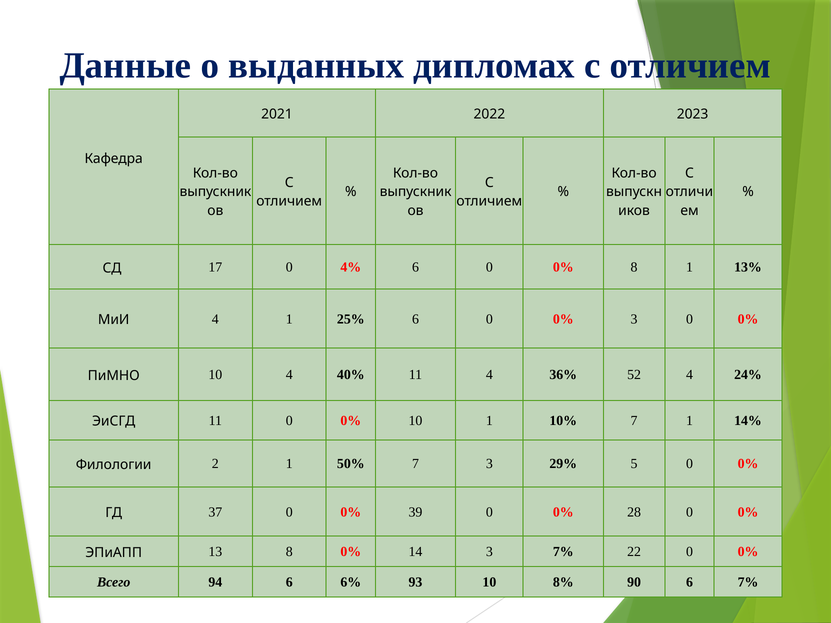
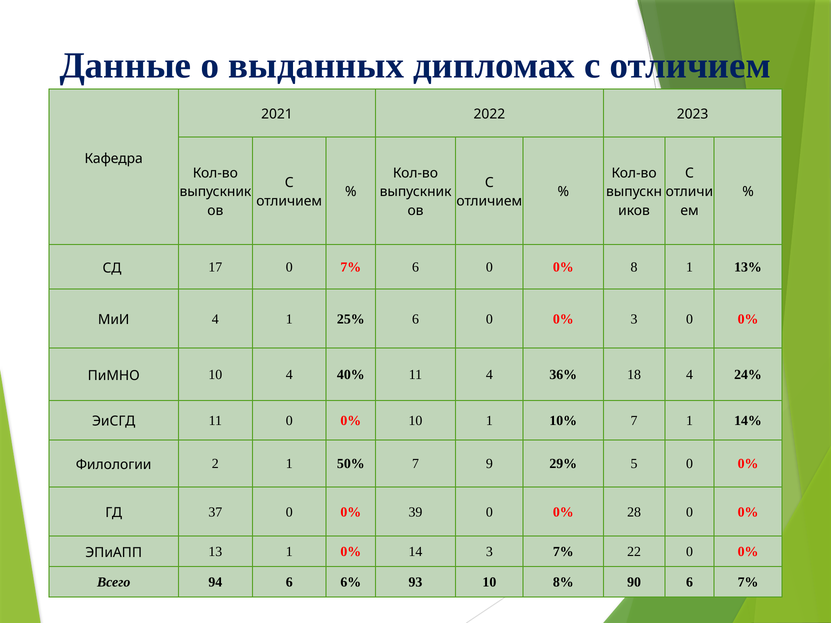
0 4%: 4% -> 7%
52: 52 -> 18
7 3: 3 -> 9
13 8: 8 -> 1
